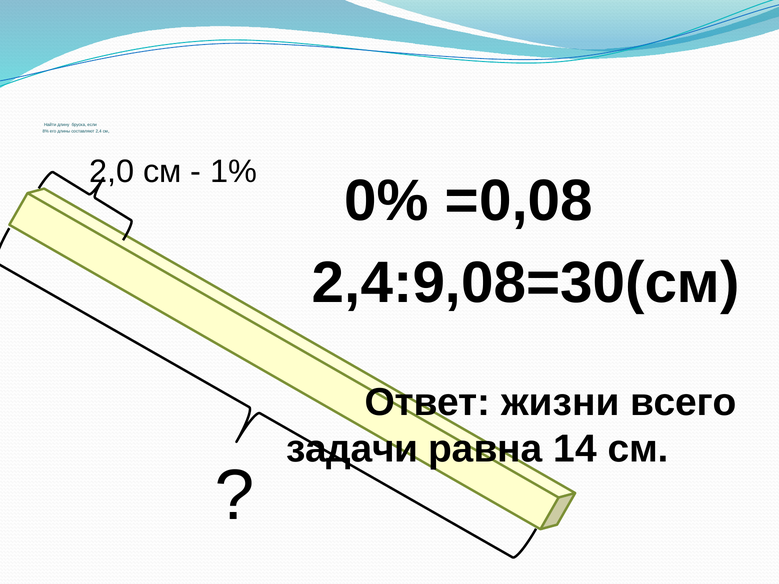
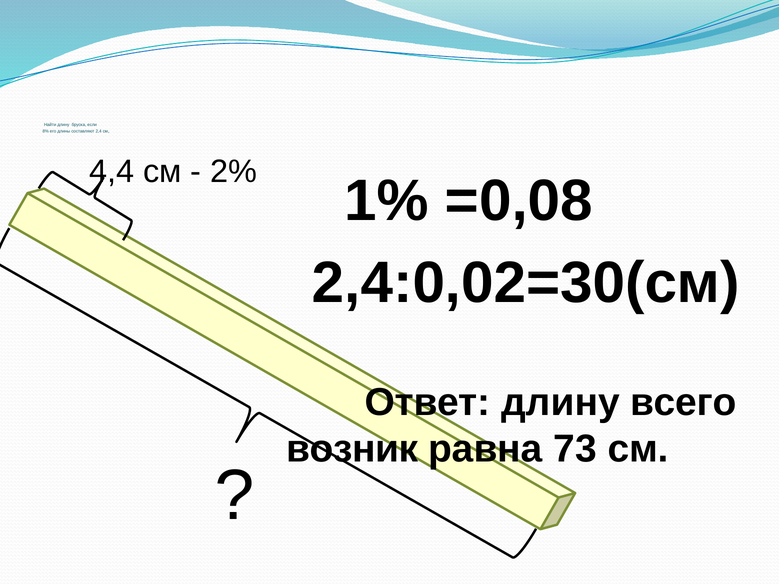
2,0: 2,0 -> 4,4
1%: 1% -> 2%
0%: 0% -> 1%
2,4:9,08=30(см: 2,4:9,08=30(см -> 2,4:0,02=30(см
Ответ жизни: жизни -> длину
задачи: задачи -> возник
14: 14 -> 73
